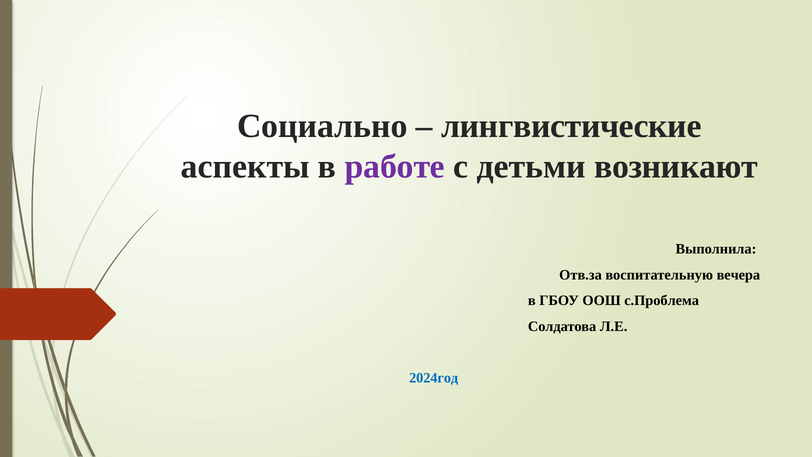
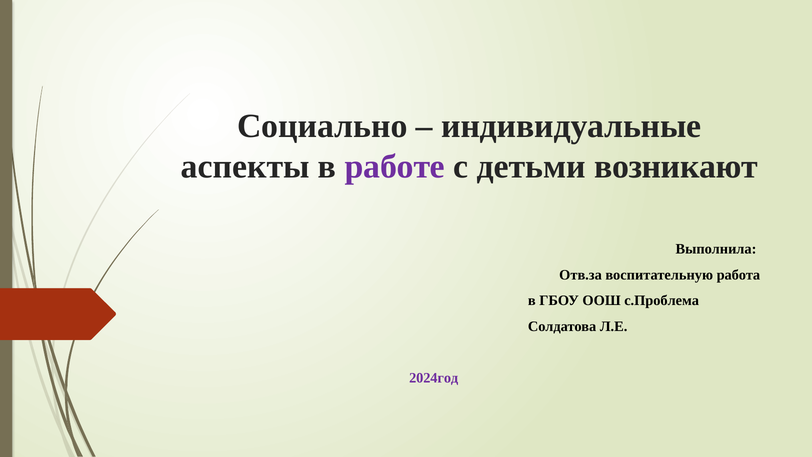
лингвистические: лингвистические -> индивидуальные
вечера: вечера -> работа
2024год colour: blue -> purple
